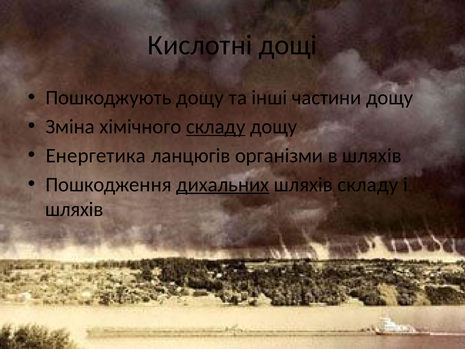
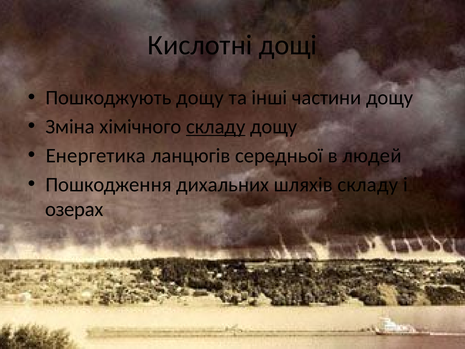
організми: організми -> середньої
в шляхів: шляхів -> людей
дихальних underline: present -> none
шляхів at (74, 209): шляхів -> озерах
